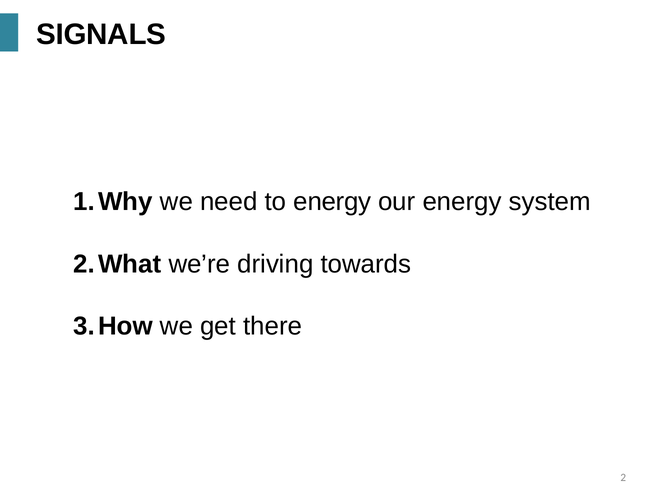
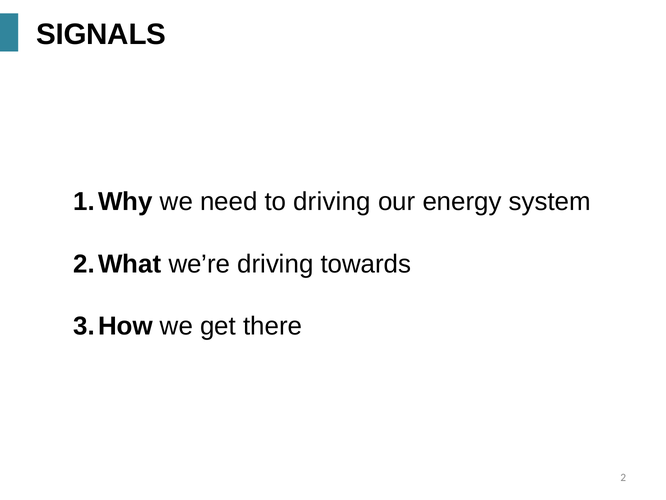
to energy: energy -> driving
